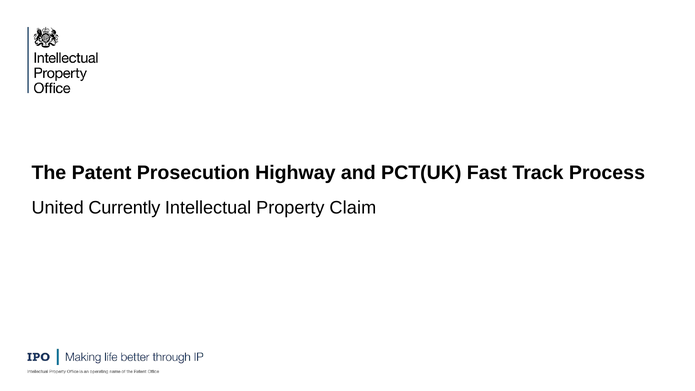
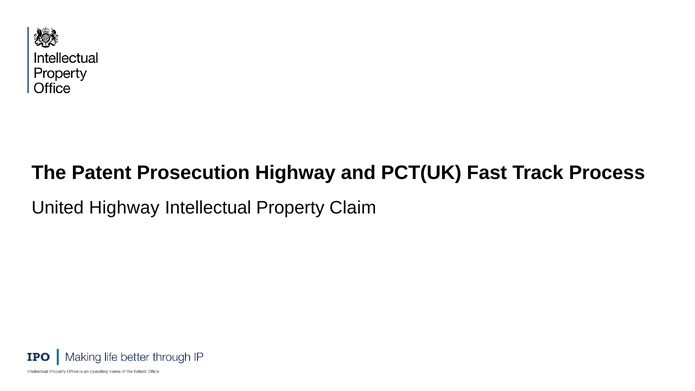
United Currently: Currently -> Highway
